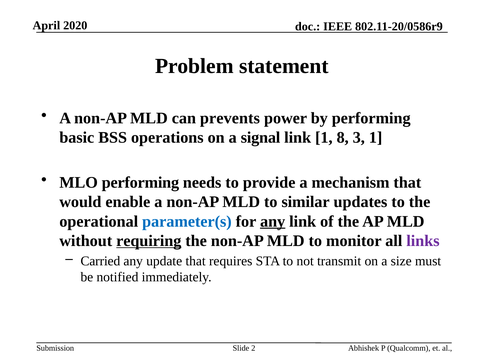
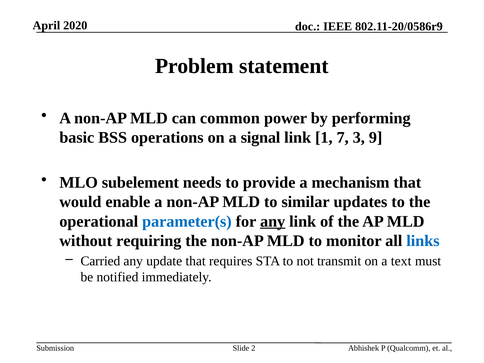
prevents: prevents -> common
8: 8 -> 7
3 1: 1 -> 9
MLO performing: performing -> subelement
requiring underline: present -> none
links colour: purple -> blue
size: size -> text
